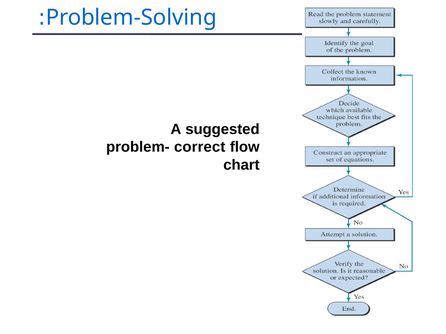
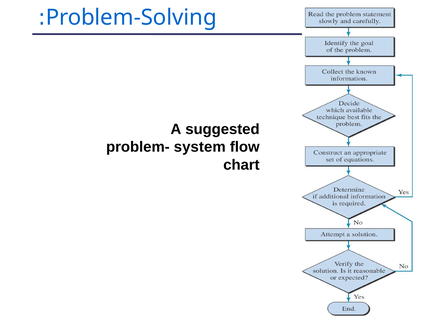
correct: correct -> system
